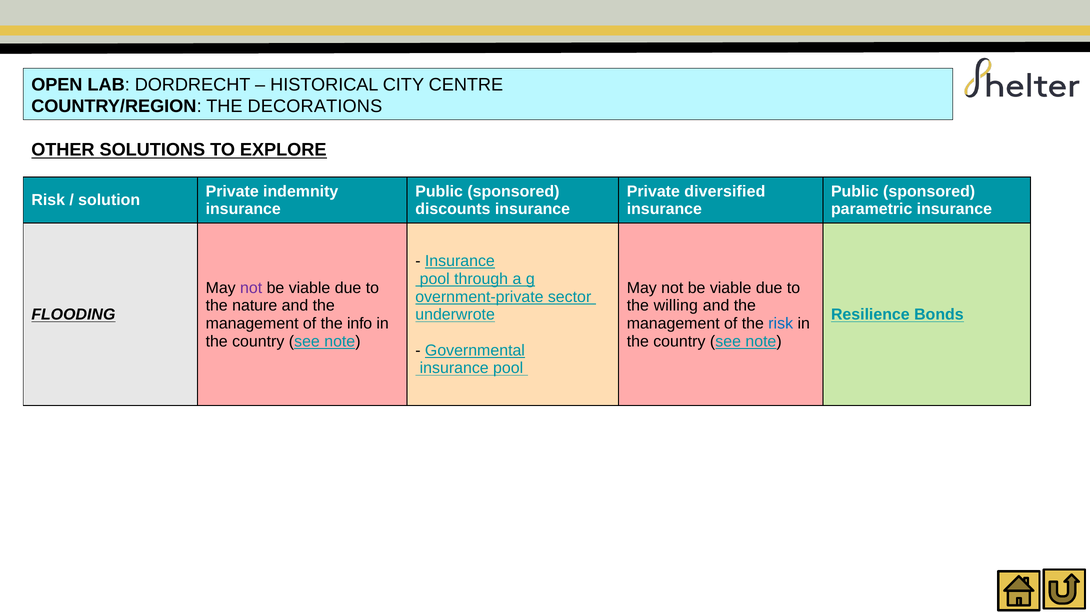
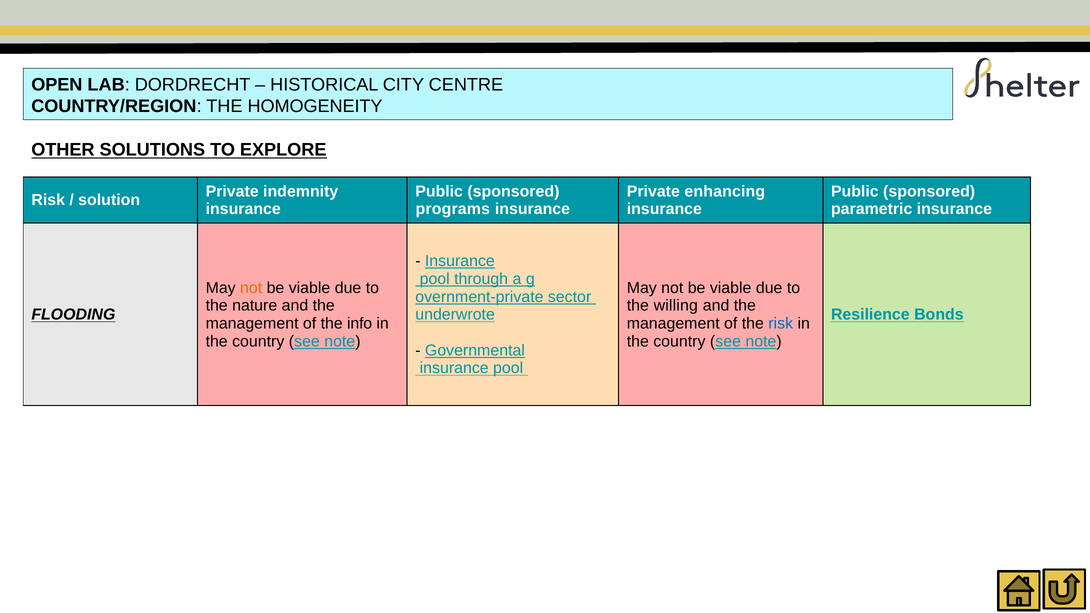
DECORATIONS: DECORATIONS -> HOMOGENEITY
diversified: diversified -> enhancing
discounts: discounts -> programs
not at (251, 288) colour: purple -> orange
